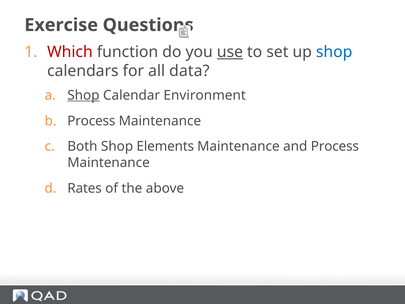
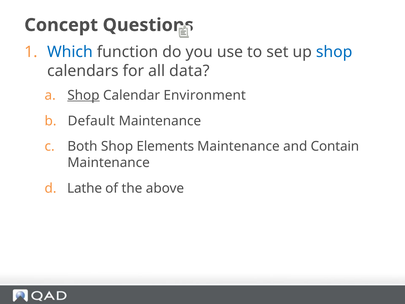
Exercise: Exercise -> Concept
Which colour: red -> blue
use underline: present -> none
Process at (91, 121): Process -> Default
and Process: Process -> Contain
Rates: Rates -> Lathe
